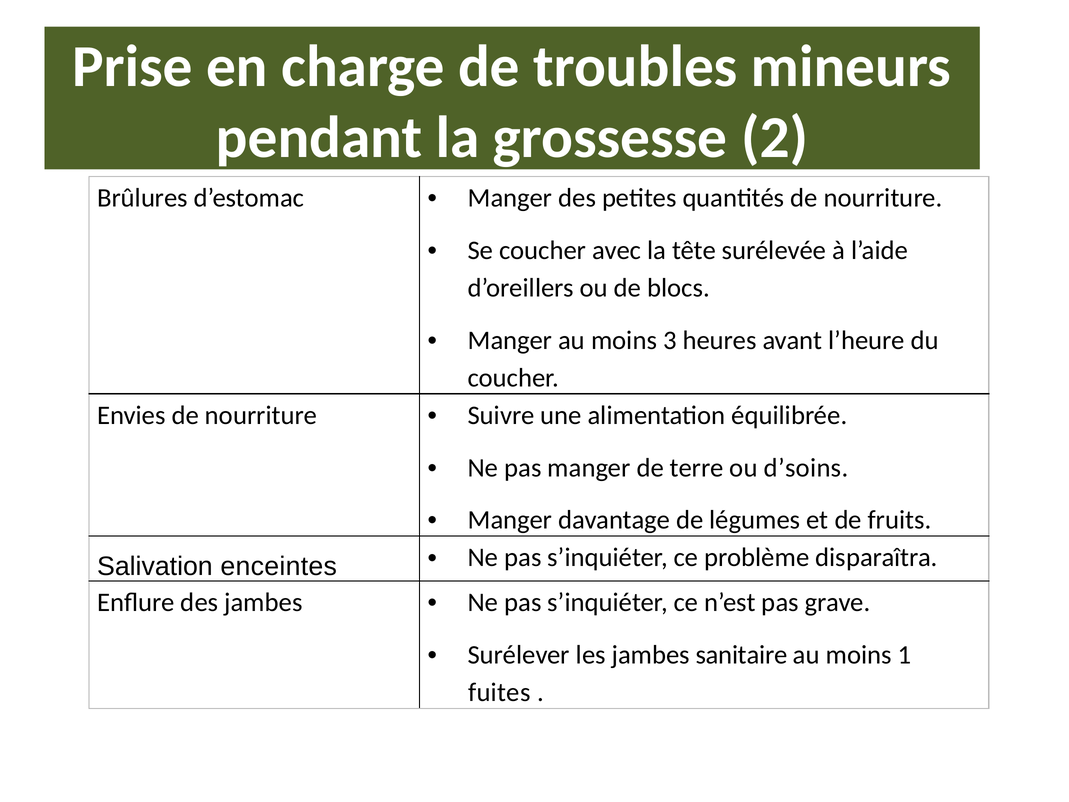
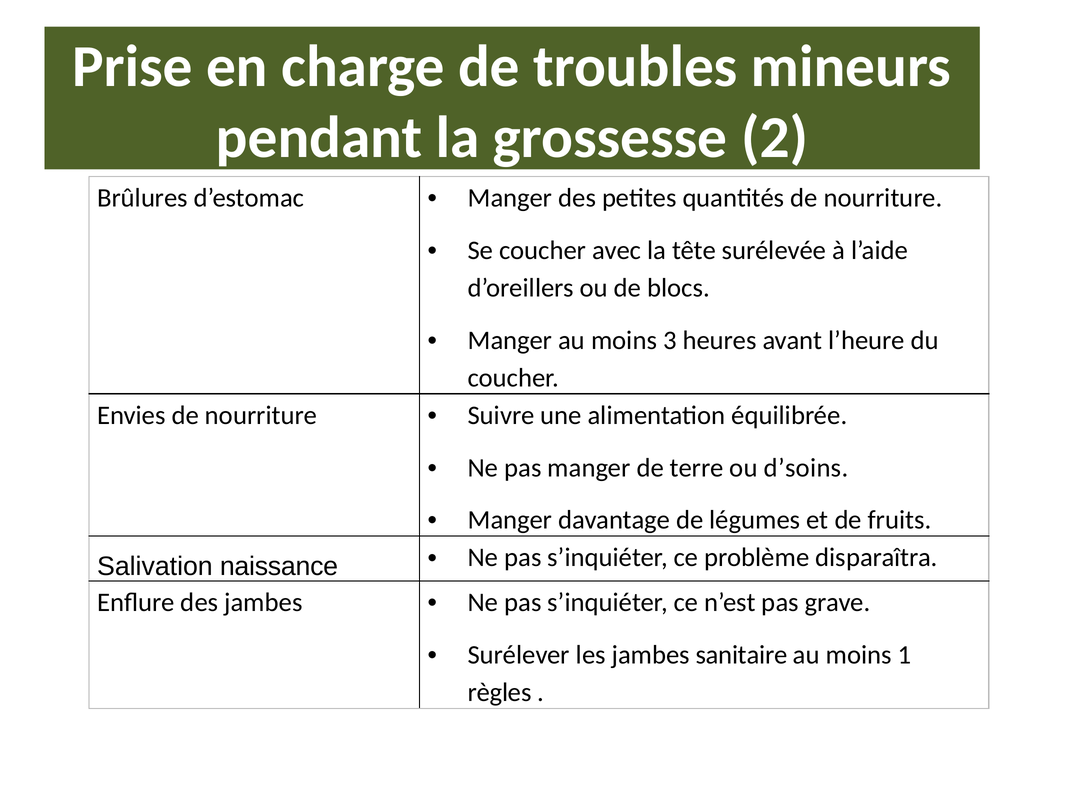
enceintes: enceintes -> naissance
fuites: fuites -> règles
